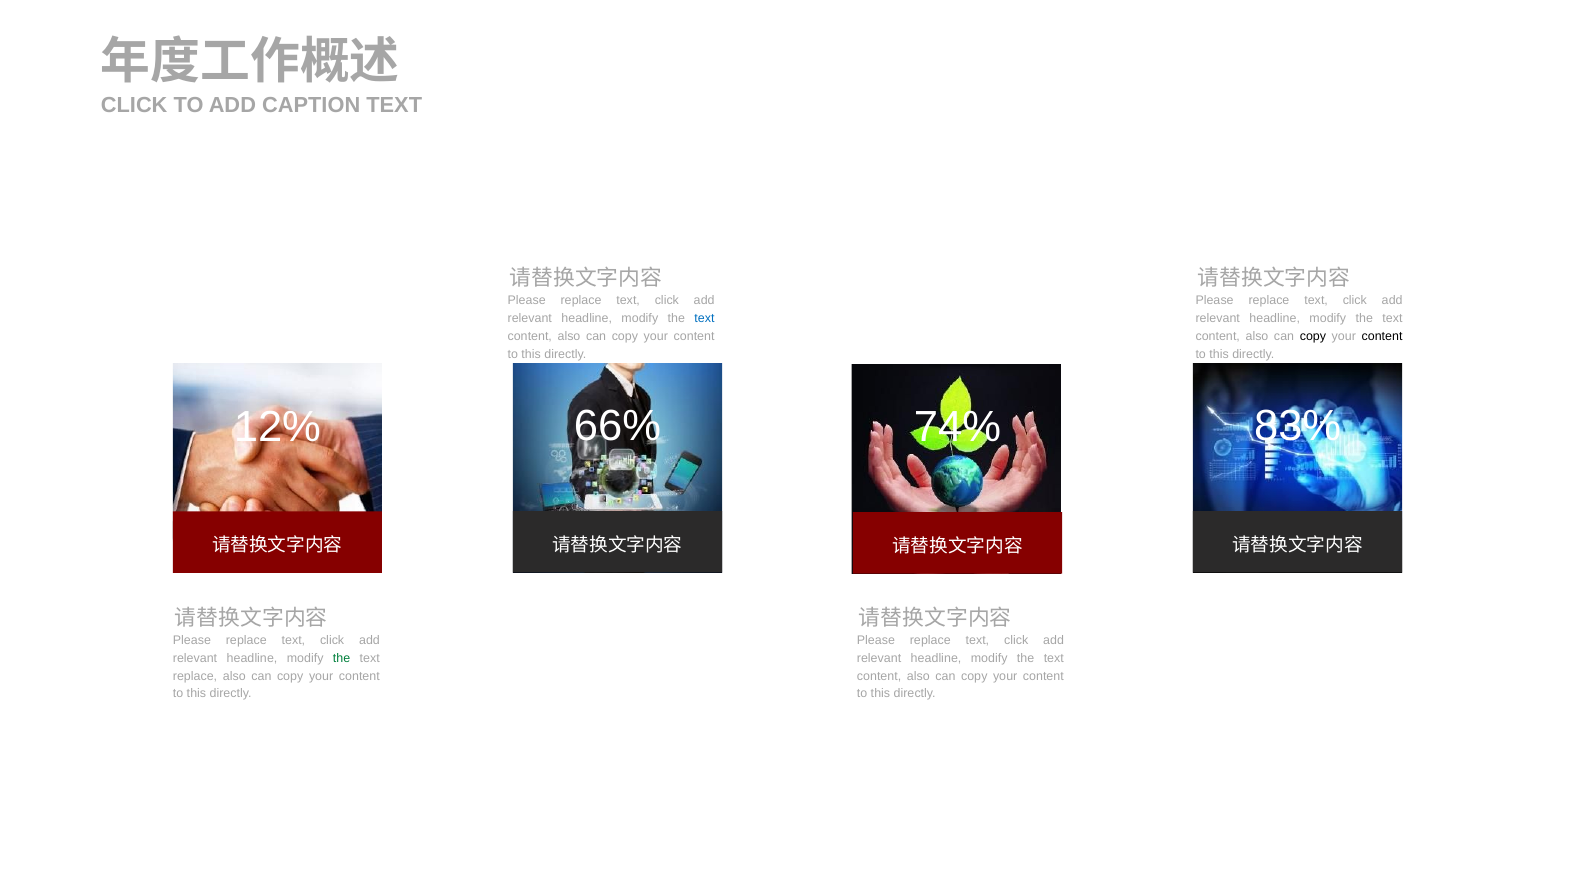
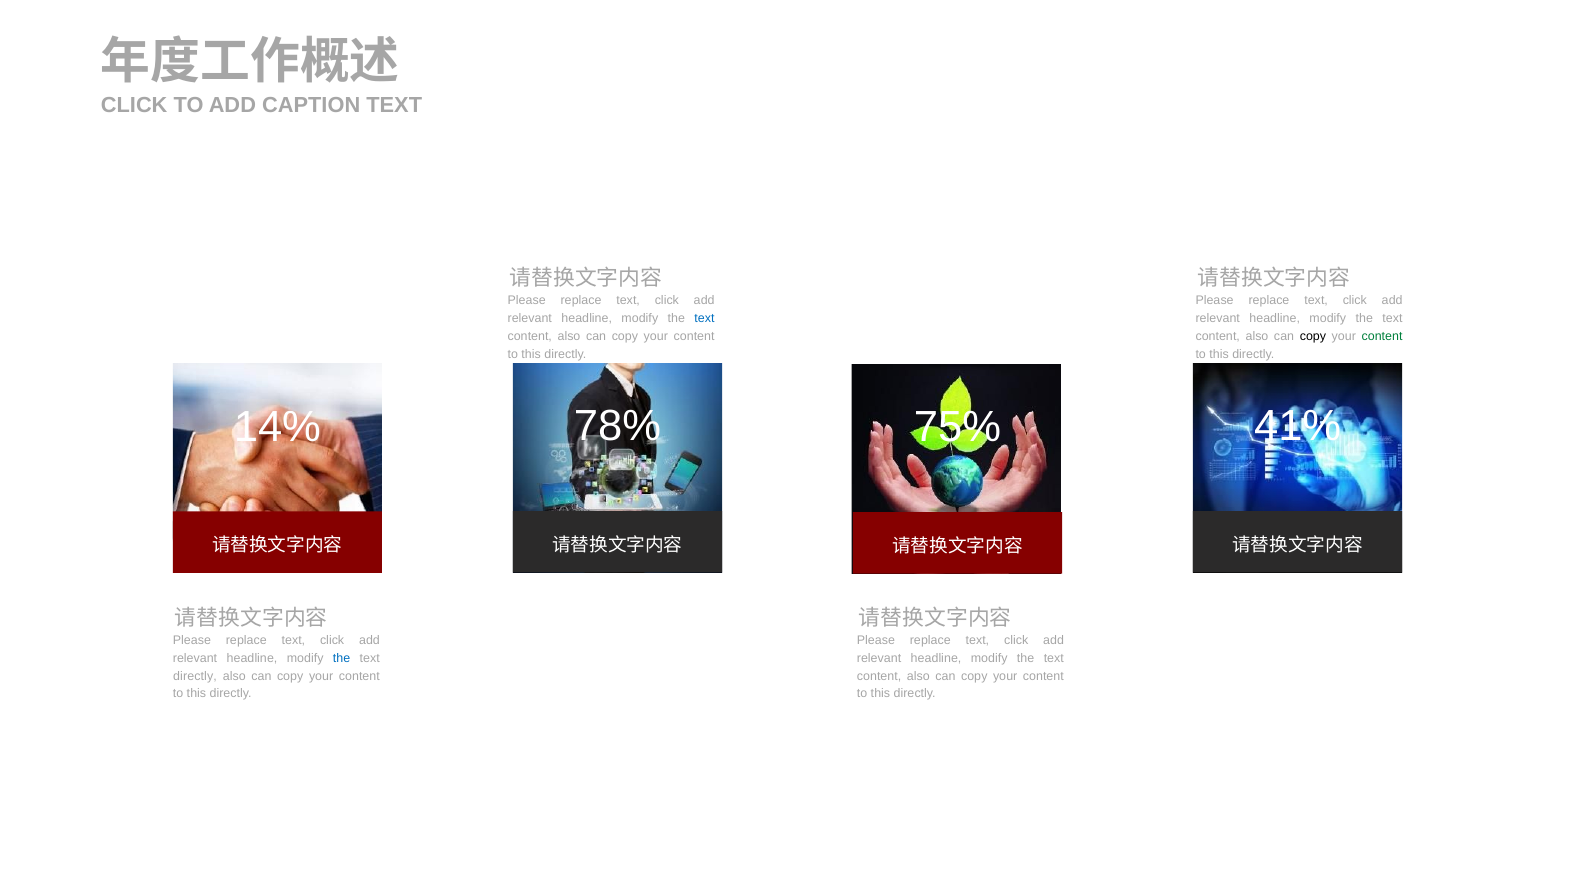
content at (1382, 336) colour: black -> green
66%: 66% -> 78%
83%: 83% -> 41%
12%: 12% -> 14%
74%: 74% -> 75%
the at (342, 658) colour: green -> blue
replace at (195, 676): replace -> directly
